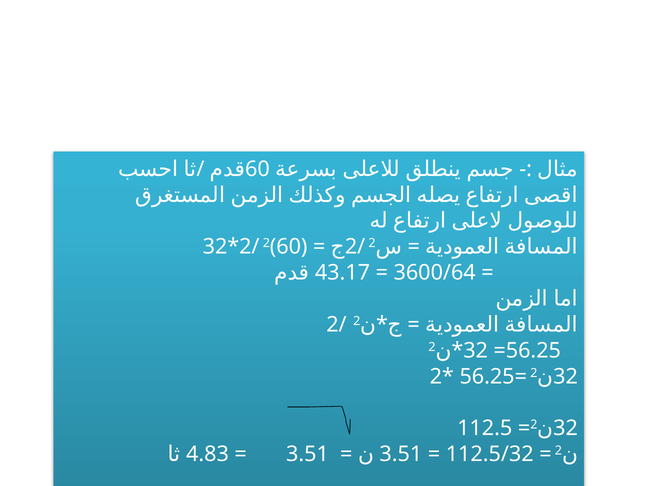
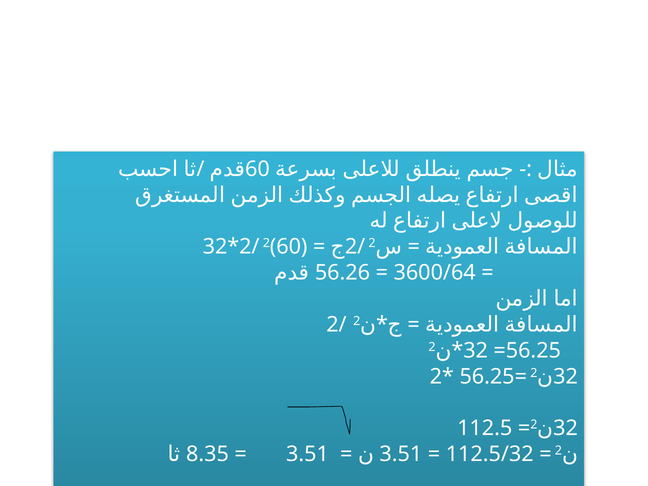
43.17: 43.17 -> 56.26
4.83: 4.83 -> 8.35
